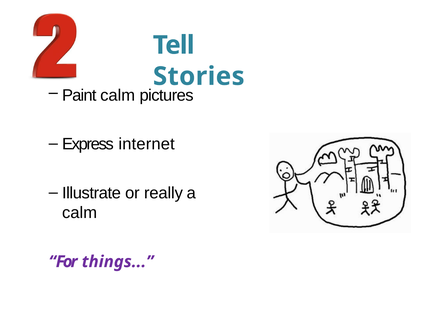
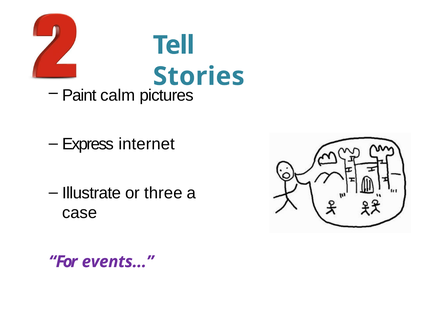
really: really -> three
calm at (80, 213): calm -> case
things: things -> events
